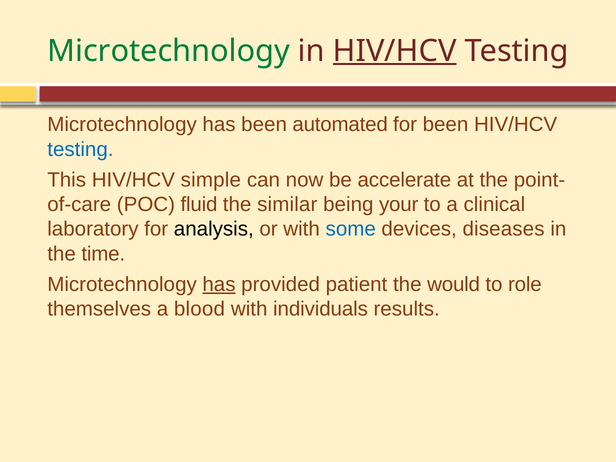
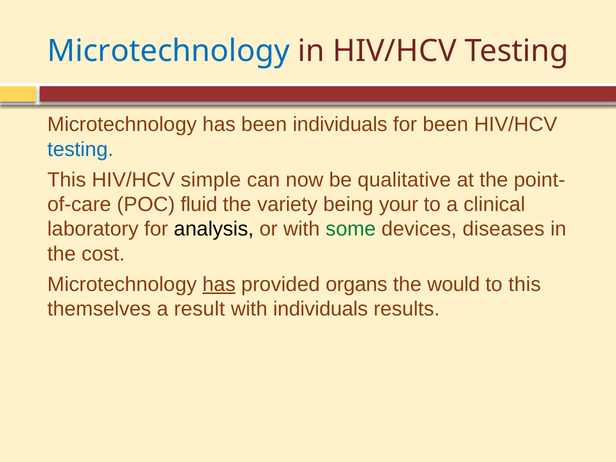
Microtechnology at (169, 51) colour: green -> blue
HIV/HCV at (395, 51) underline: present -> none
been automated: automated -> individuals
accelerate: accelerate -> qualitative
similar: similar -> variety
some colour: blue -> green
time: time -> cost
patient: patient -> organs
to role: role -> this
blood: blood -> result
